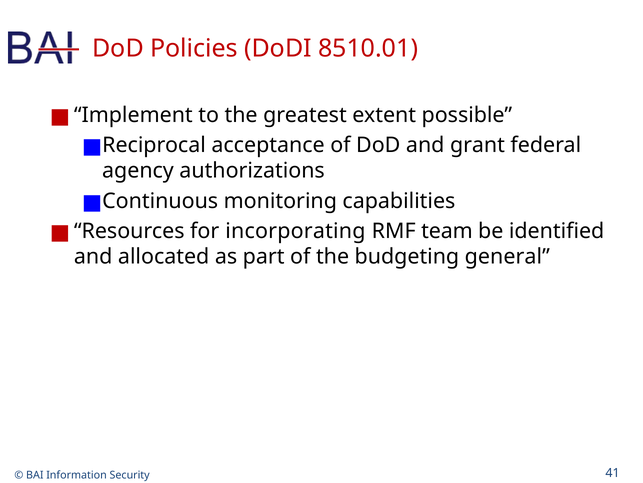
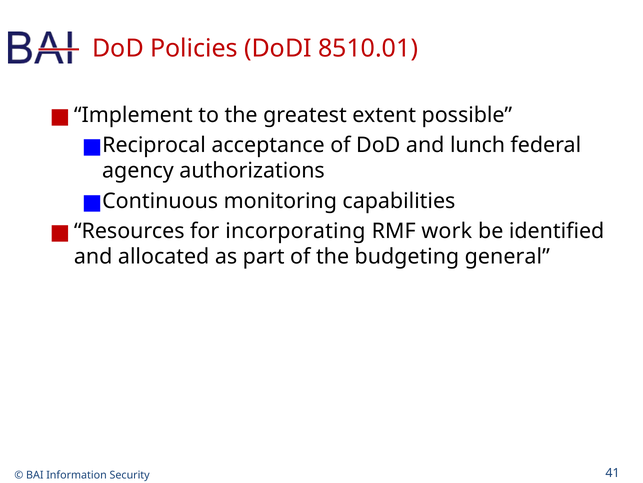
grant: grant -> lunch
team: team -> work
